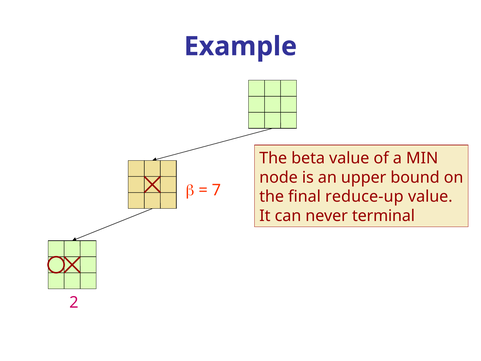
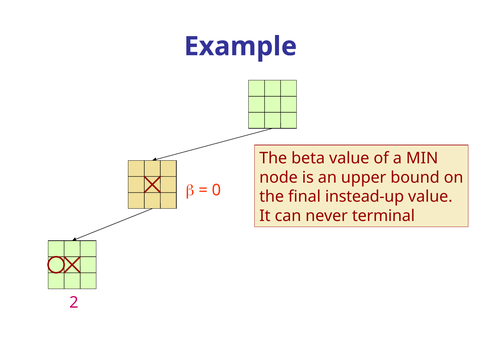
7: 7 -> 0
reduce-up: reduce-up -> instead-up
